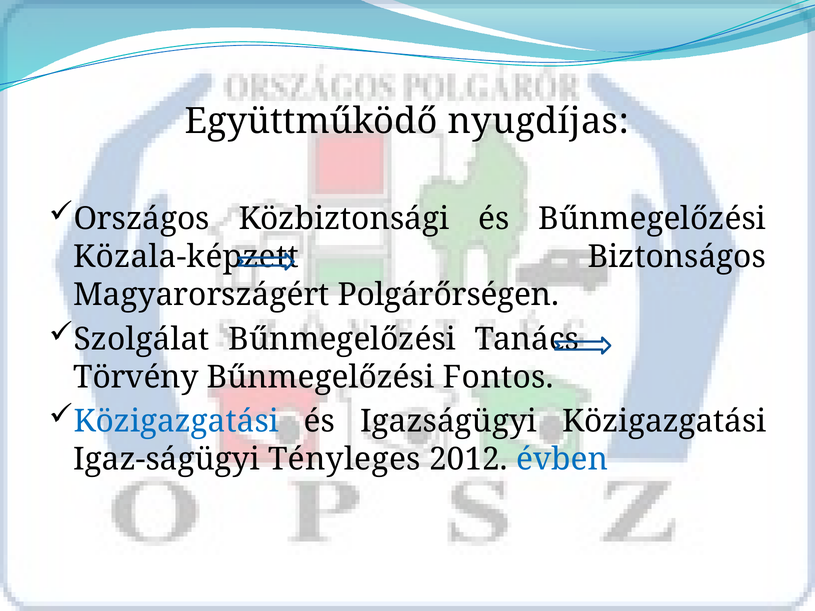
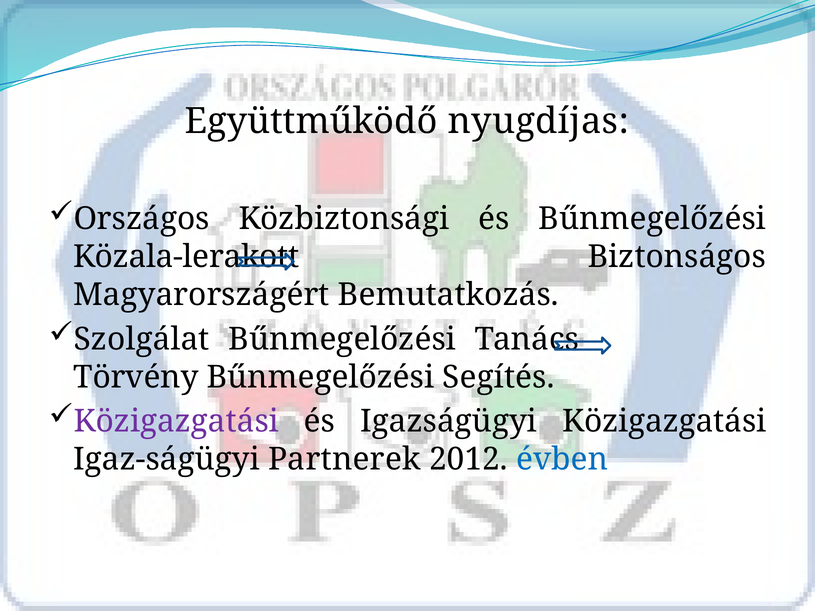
Közala-képzett: Közala-képzett -> Közala-lerakott
Polgárőrségen: Polgárőrségen -> Bemutatkozás
Fontos: Fontos -> Segítés
Közigazgatási at (176, 422) colour: blue -> purple
Tényleges: Tényleges -> Partnerek
